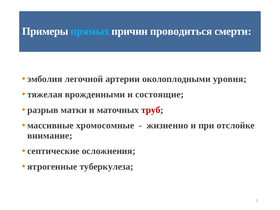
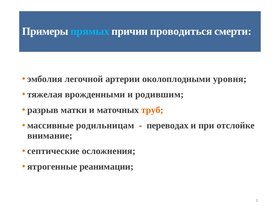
состоящие: состоящие -> родившим
труб colour: red -> orange
хромосомные: хромосомные -> родильницам
жизненно: жизненно -> переводах
туберкулеза: туберкулеза -> реанимации
